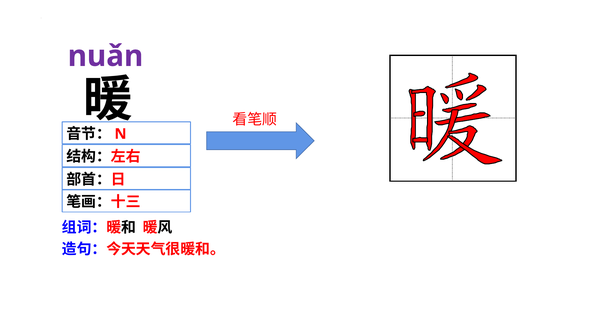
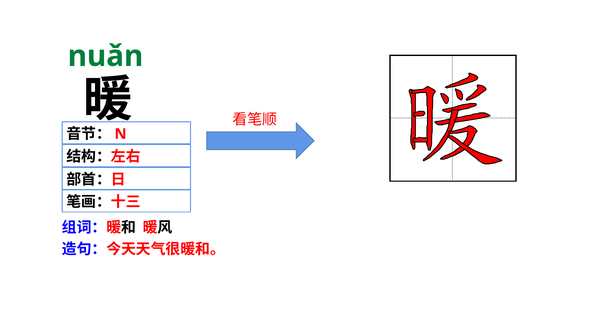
nuǎn colour: purple -> green
